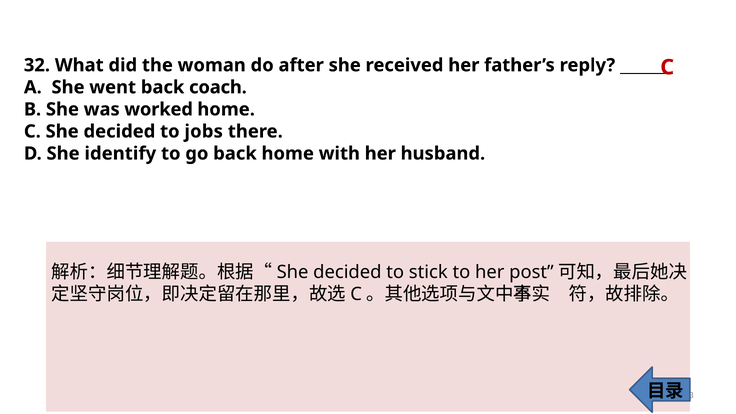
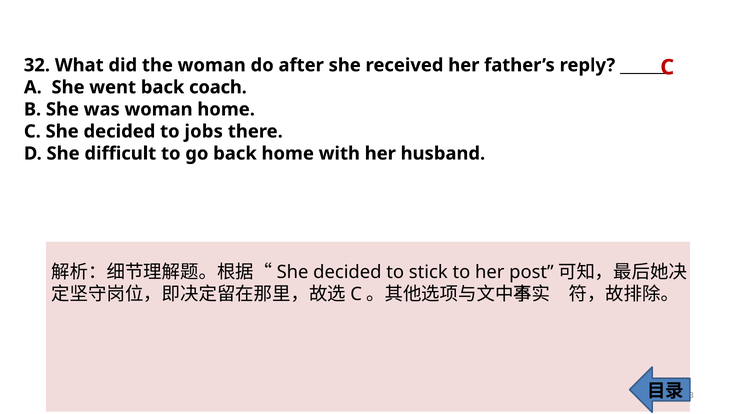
was worked: worked -> woman
identify: identify -> difficult
